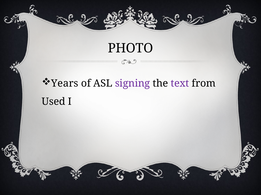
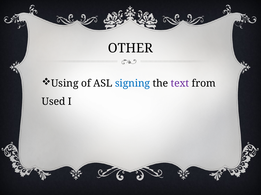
PHOTO: PHOTO -> OTHER
Years: Years -> Using
signing colour: purple -> blue
